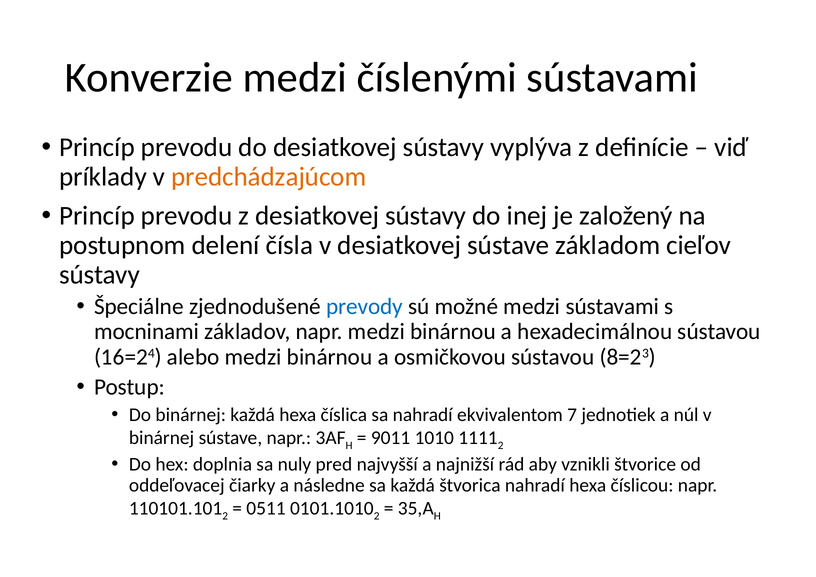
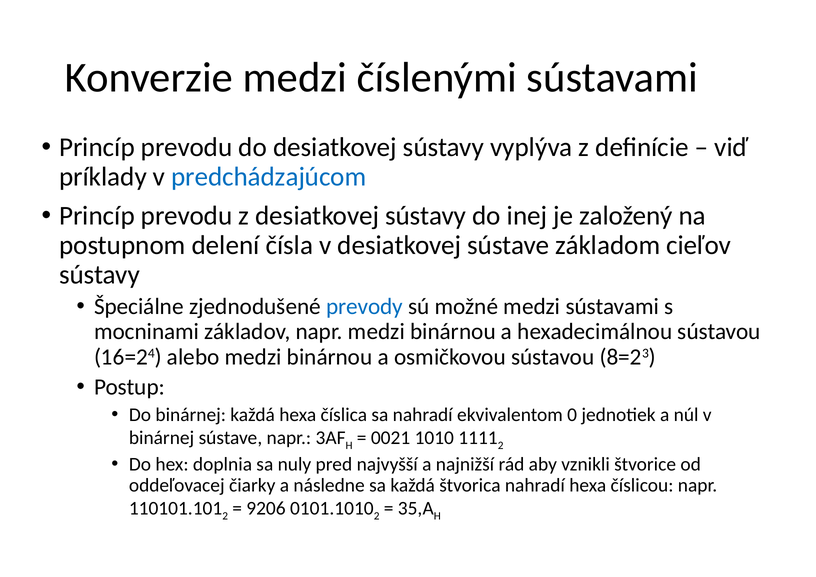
predchádzajúcom colour: orange -> blue
7: 7 -> 0
9011: 9011 -> 0021
0511: 0511 -> 9206
